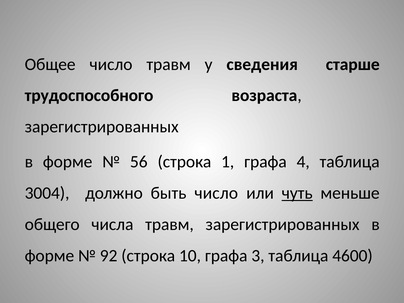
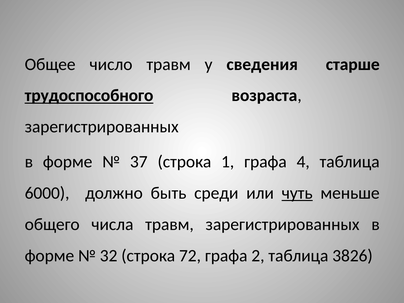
трудоспособного underline: none -> present
56: 56 -> 37
3004: 3004 -> 6000
быть число: число -> среди
92: 92 -> 32
10: 10 -> 72
3: 3 -> 2
4600: 4600 -> 3826
